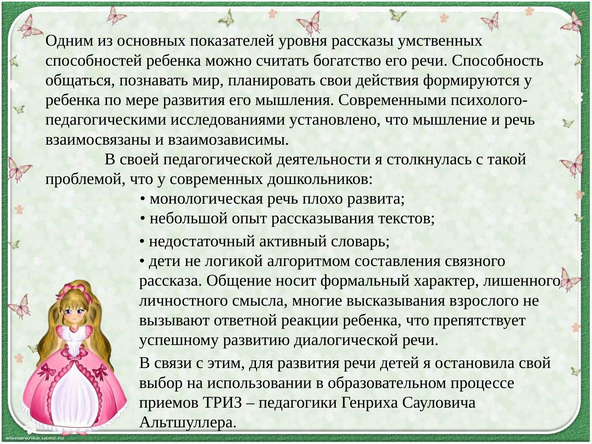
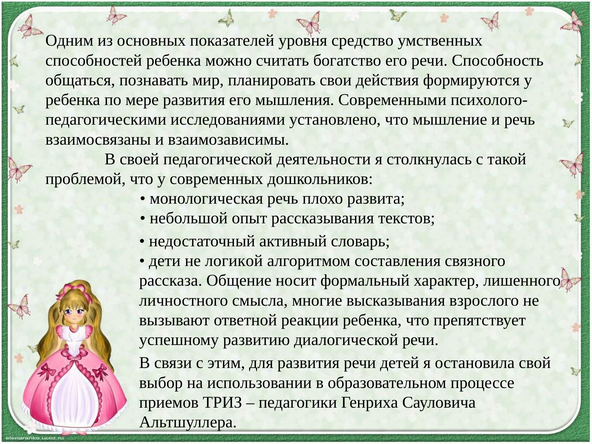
рассказы: рассказы -> средство
